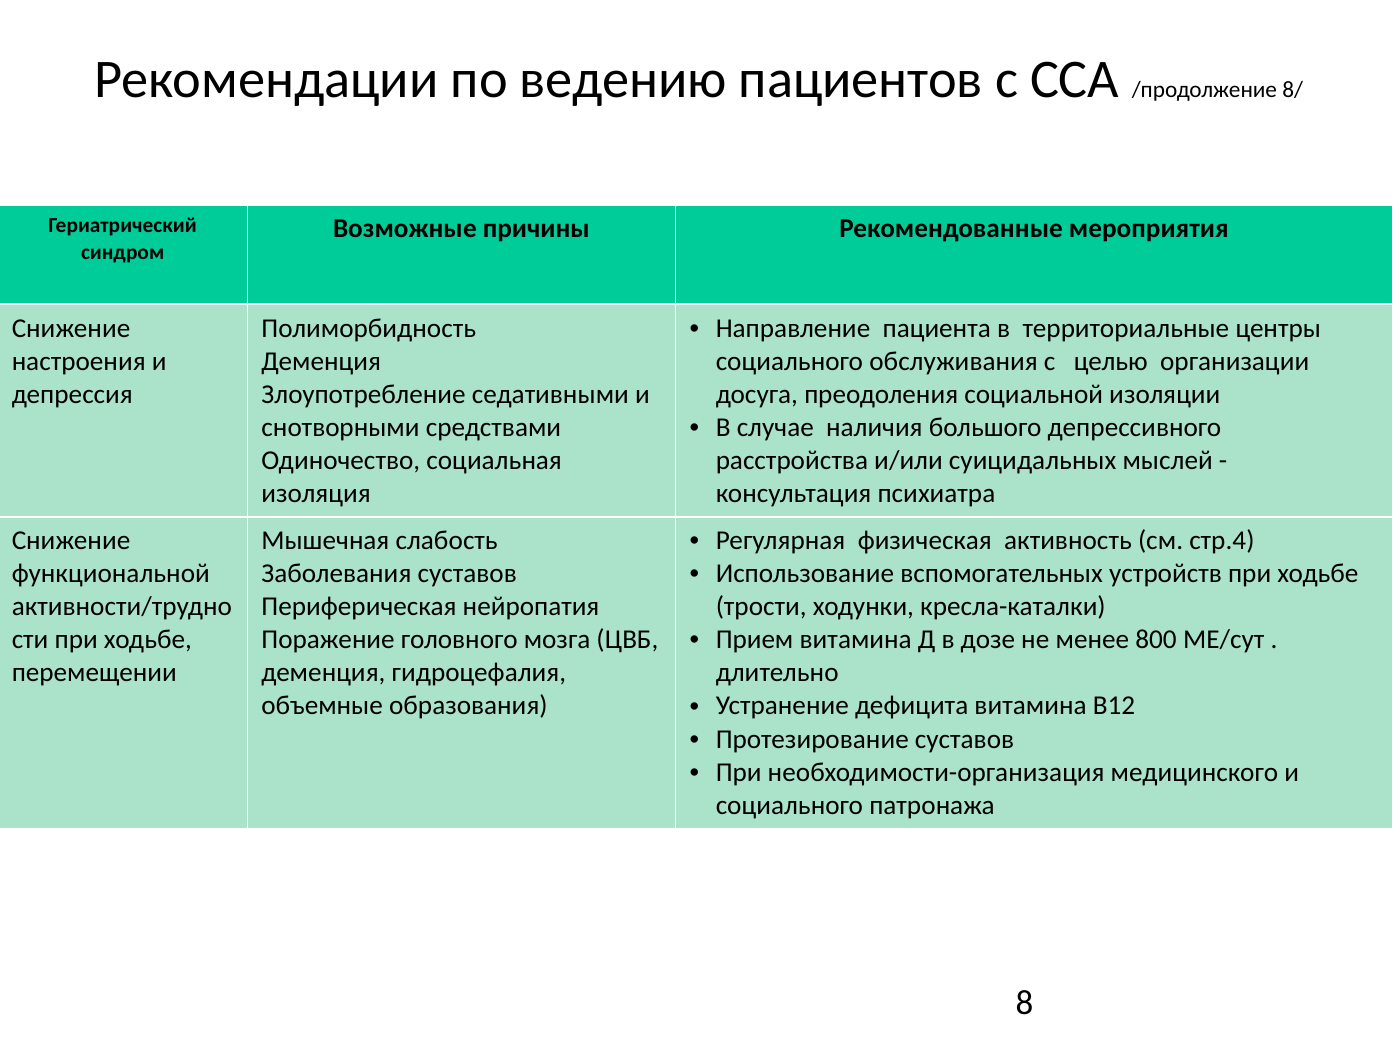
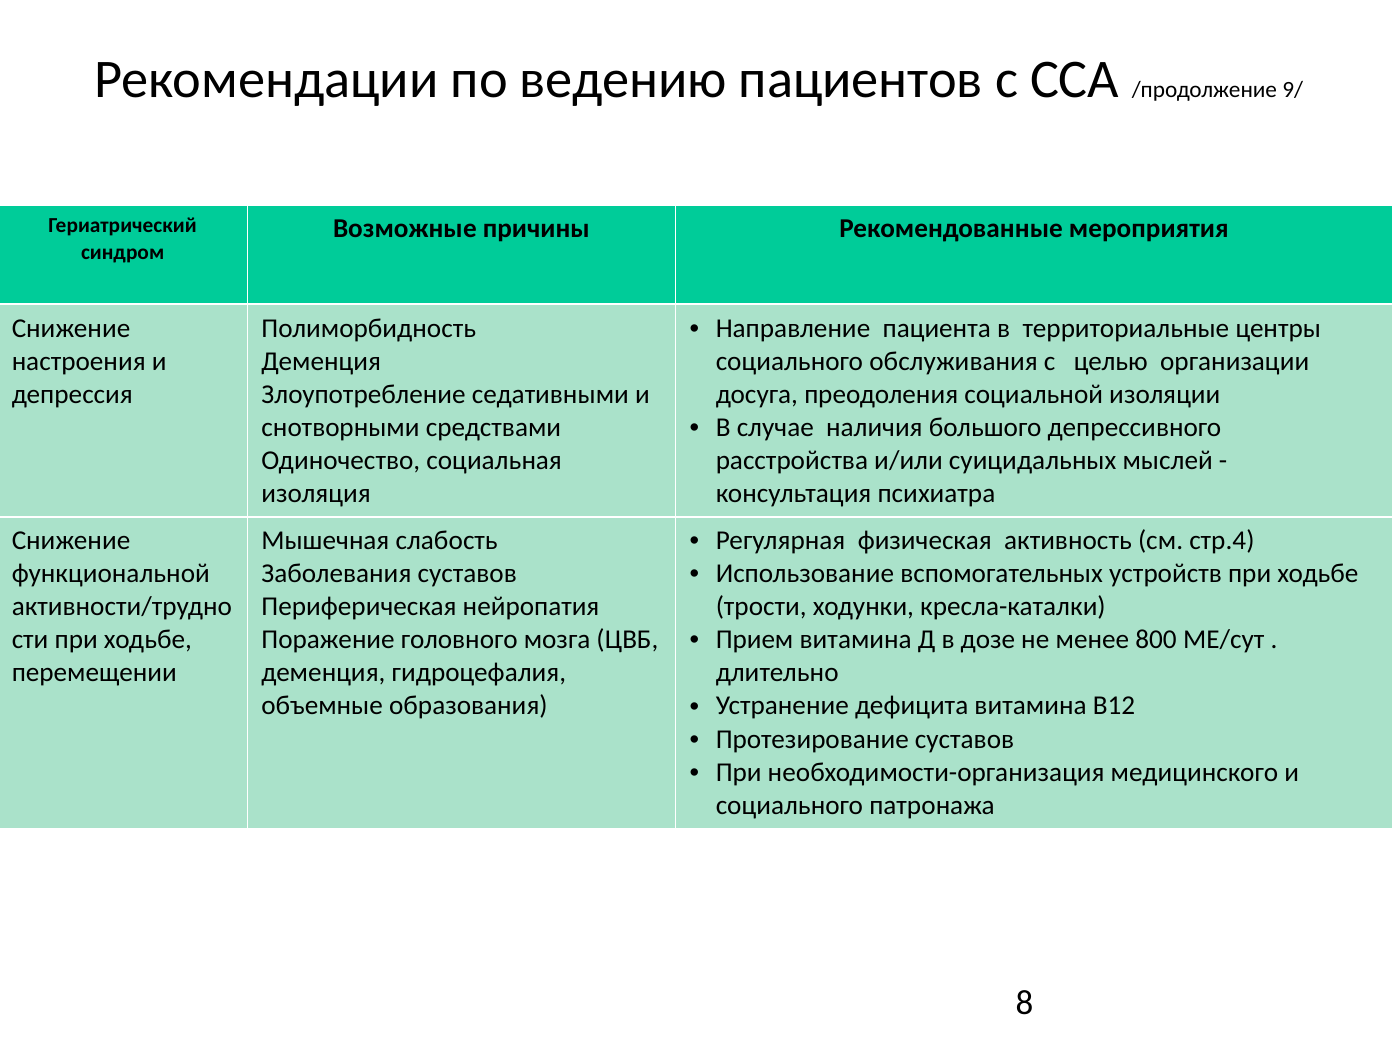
8/: 8/ -> 9/
